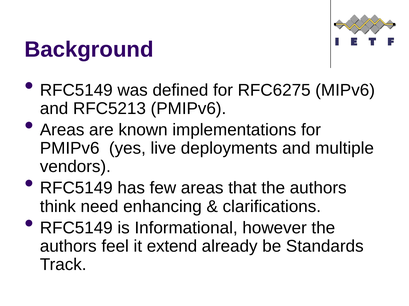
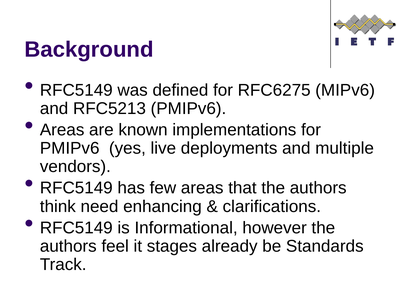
extend: extend -> stages
